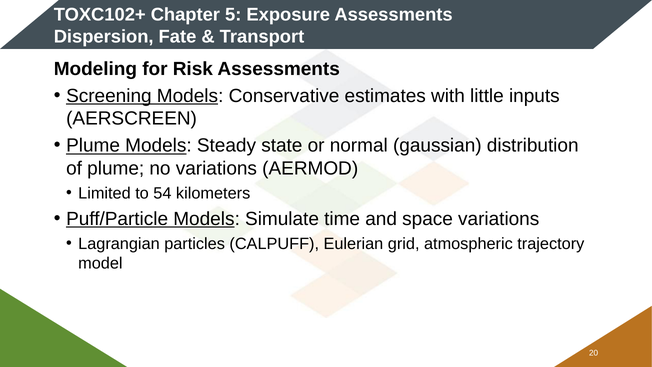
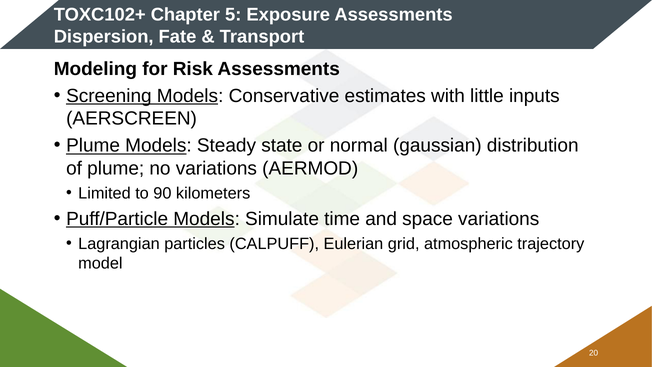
54: 54 -> 90
